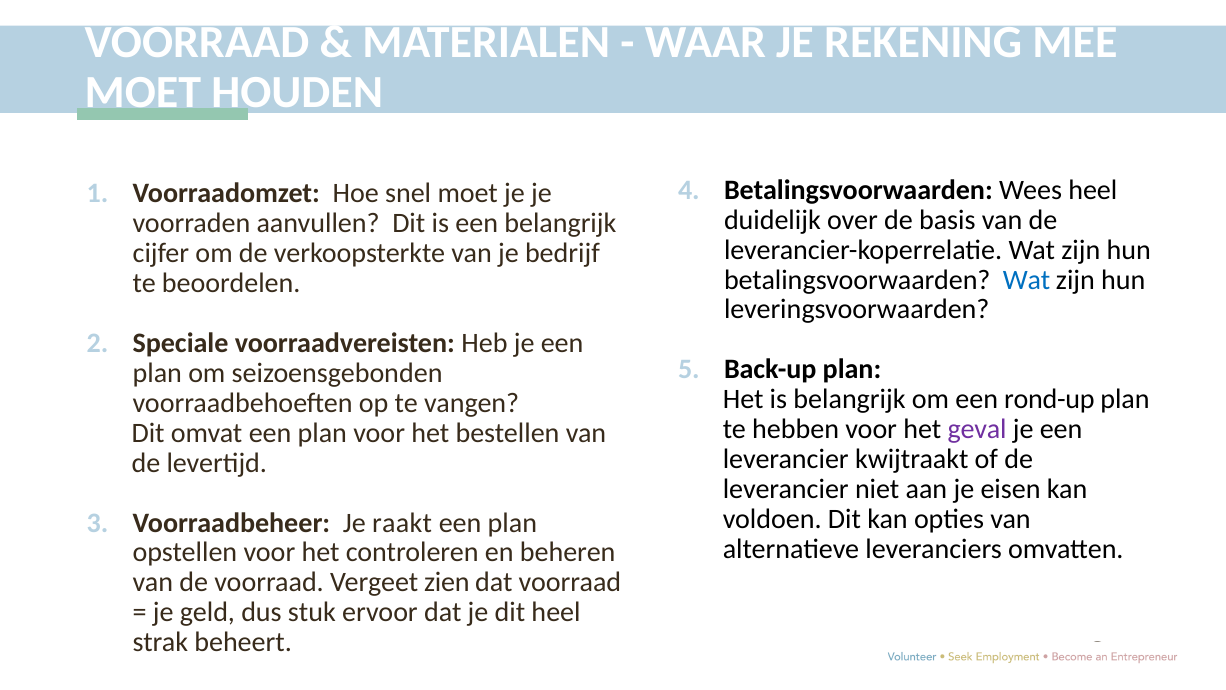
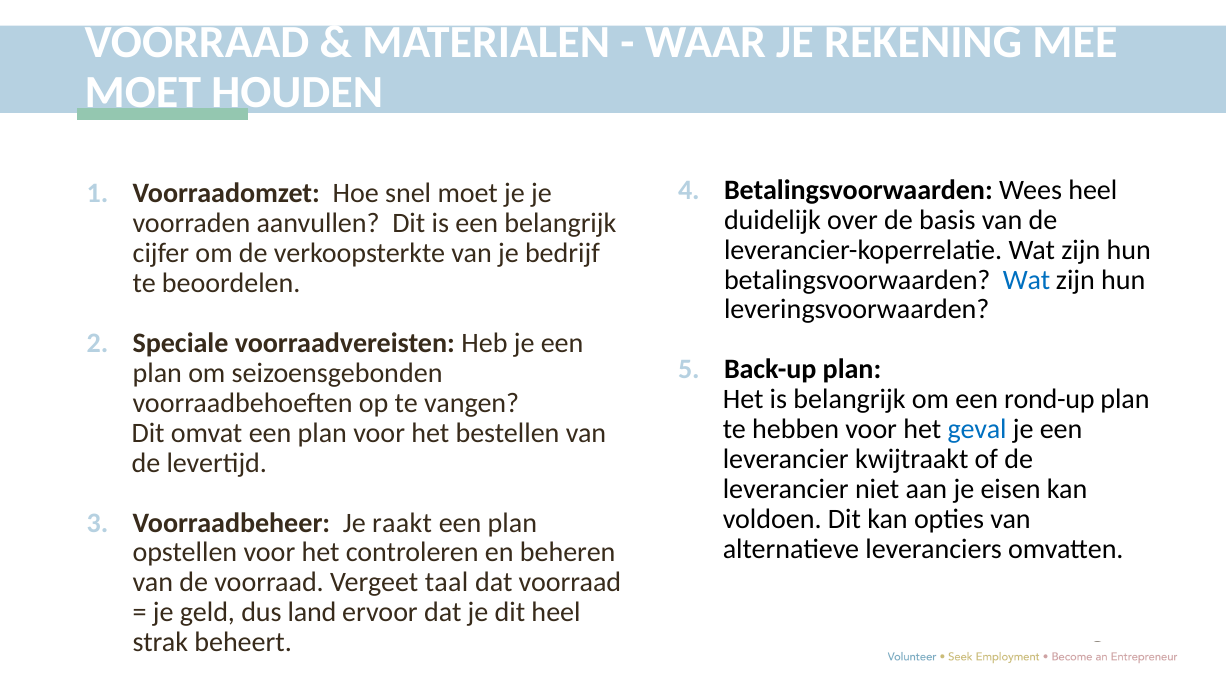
geval colour: purple -> blue
zien: zien -> taal
stuk: stuk -> land
